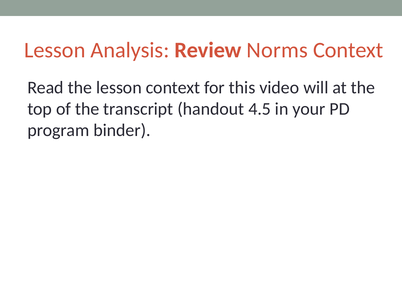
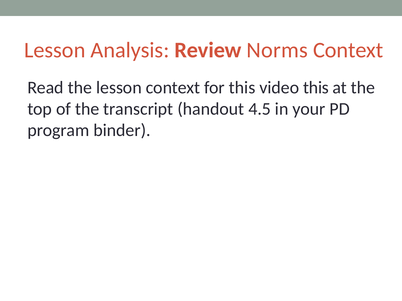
video will: will -> this
